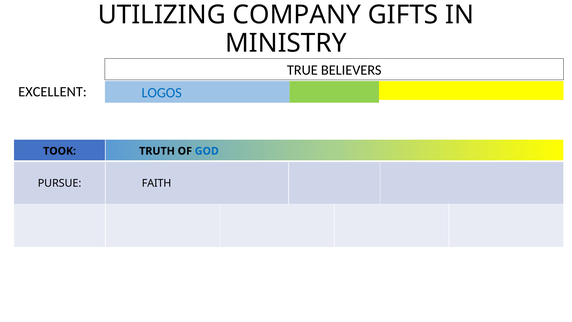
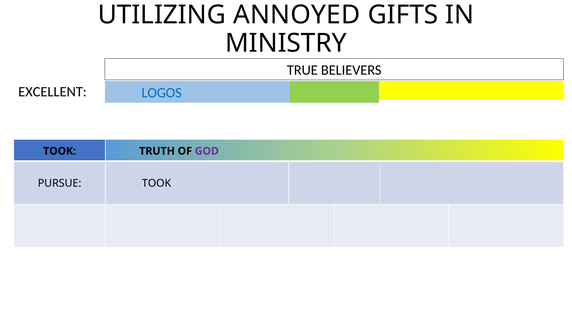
COMPANY: COMPANY -> ANNOYED
GOD colour: blue -> purple
PURSUE FAITH: FAITH -> TOOK
